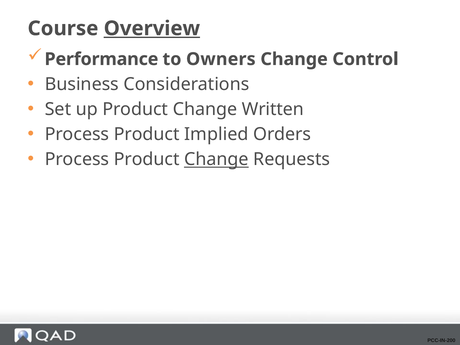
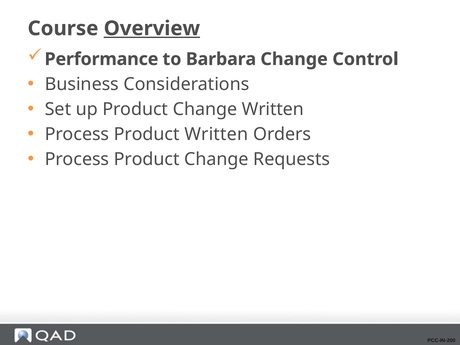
Owners: Owners -> Barbara
Product Implied: Implied -> Written
Change at (216, 159) underline: present -> none
